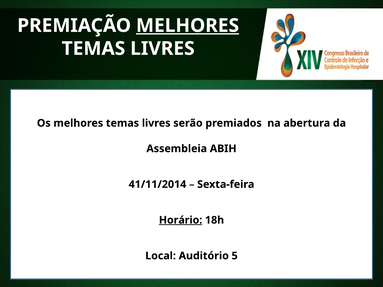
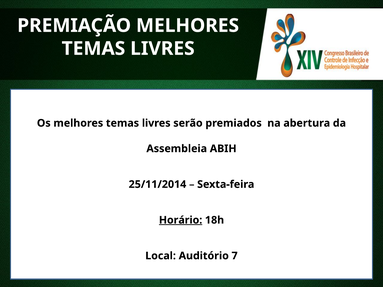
MELHORES at (188, 26) underline: present -> none
41/11/2014: 41/11/2014 -> 25/11/2014
5: 5 -> 7
